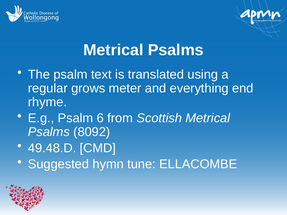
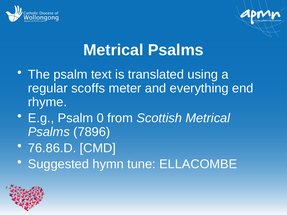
grows: grows -> scoffs
6: 6 -> 0
8092: 8092 -> 7896
49.48.D: 49.48.D -> 76.86.D
